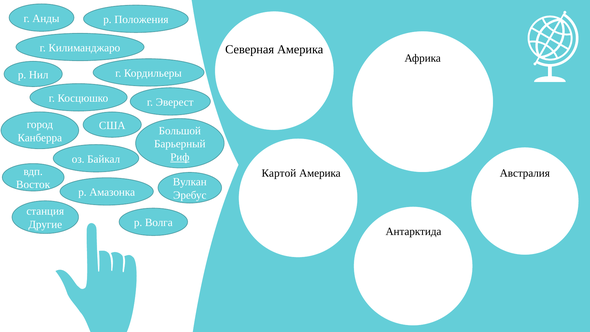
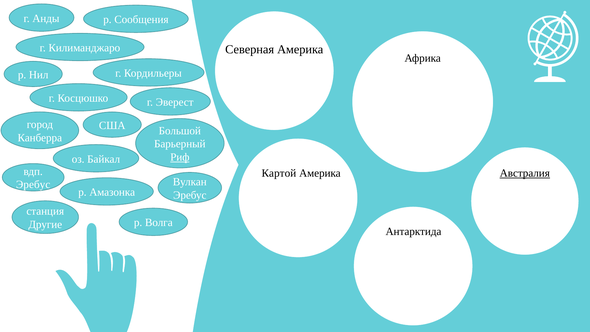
Положения: Положения -> Сообщения
Австралия underline: none -> present
Восток at (33, 185): Восток -> Эребус
